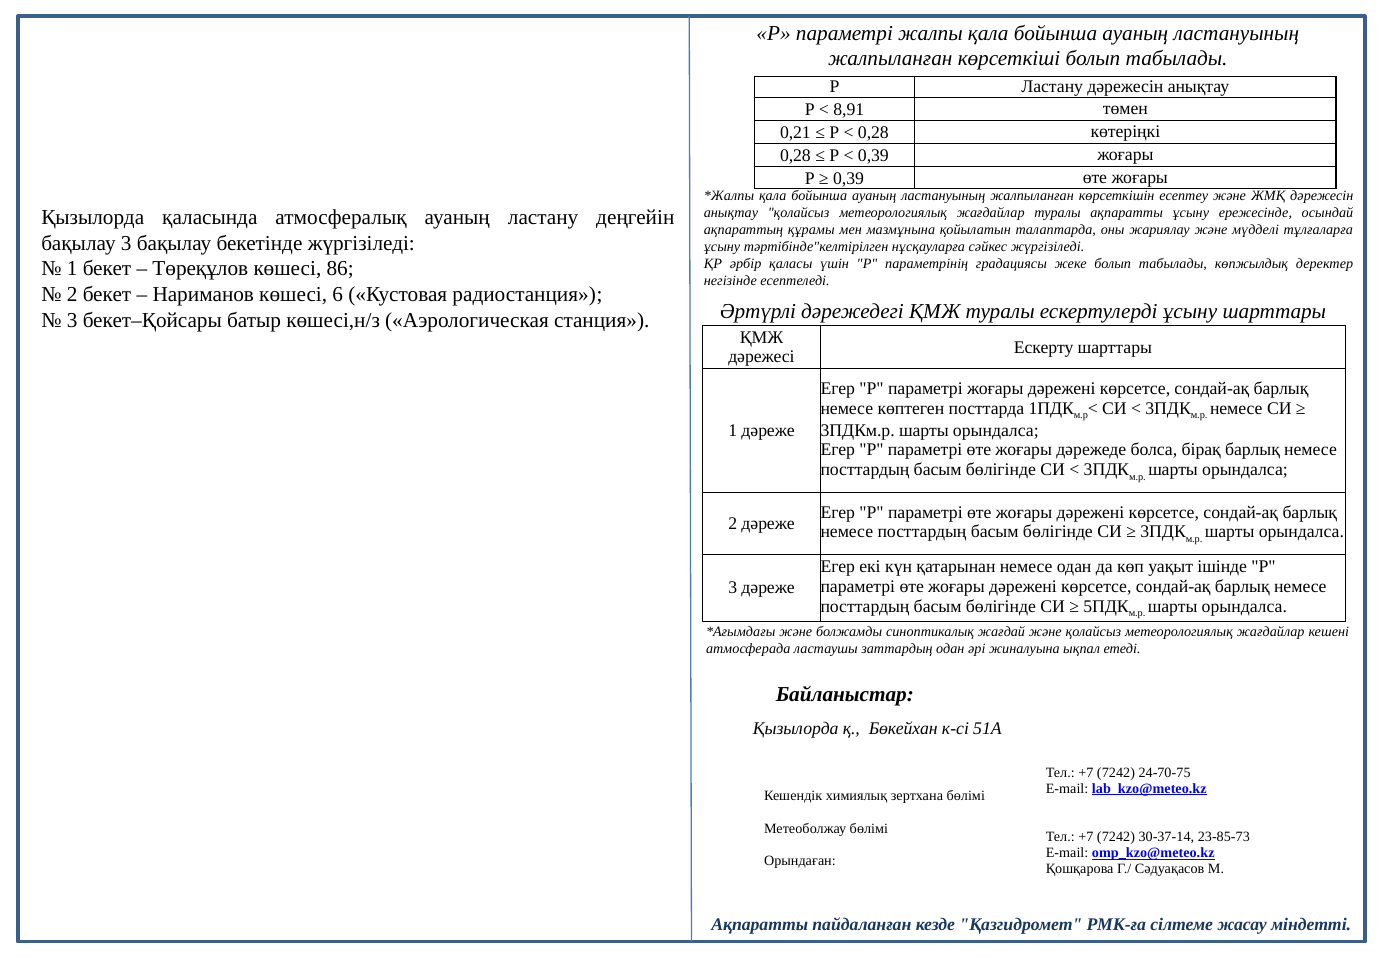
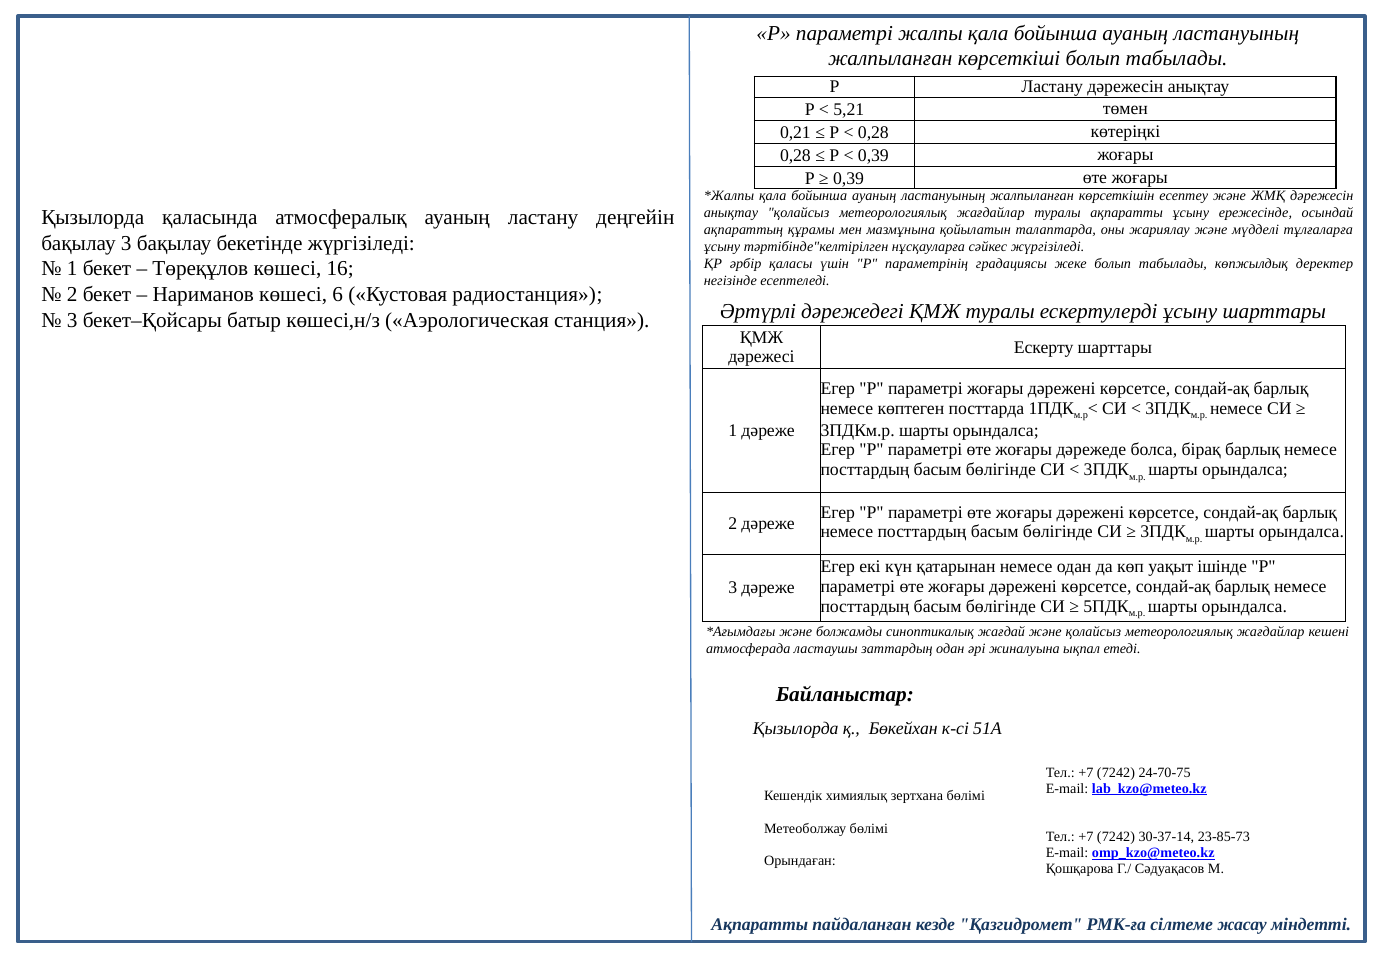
8,91: 8,91 -> 5,21
86: 86 -> 16
